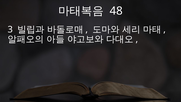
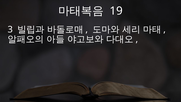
48: 48 -> 19
